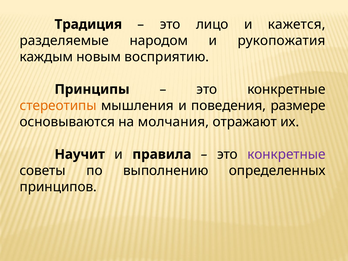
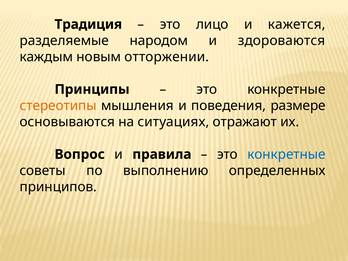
рукопожатия: рукопожатия -> здороваются
восприятию: восприятию -> отторжении
молчания: молчания -> ситуациях
Научит: Научит -> Вопрос
конкретные at (286, 154) colour: purple -> blue
